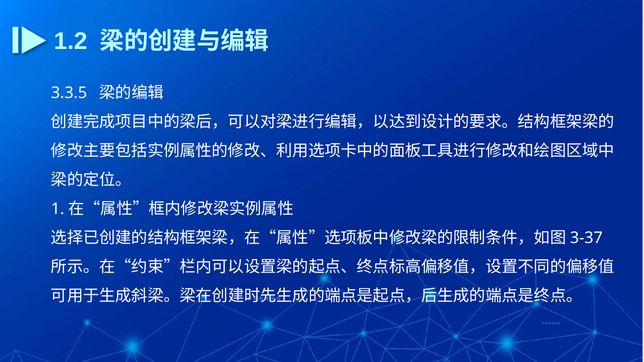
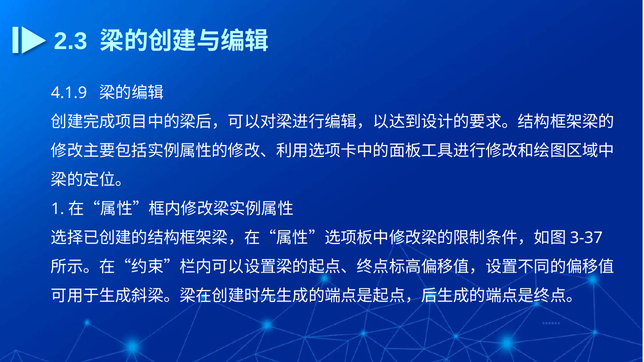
1.2: 1.2 -> 2.3
3.3.5: 3.3.5 -> 4.1.9
